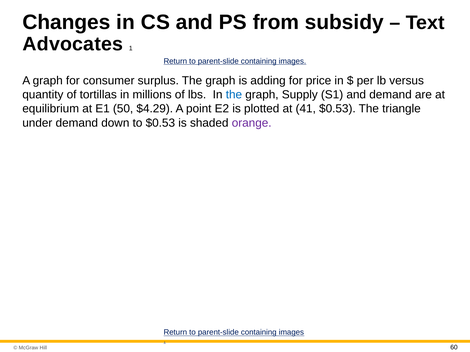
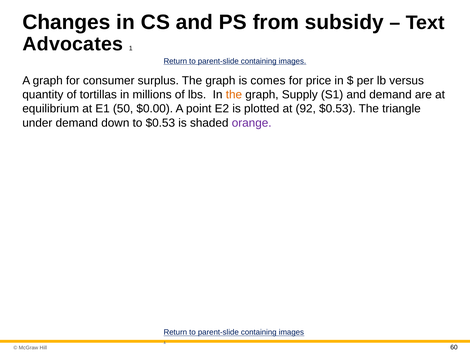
adding: adding -> comes
the at (234, 95) colour: blue -> orange
$4.29: $4.29 -> $0.00
41: 41 -> 92
